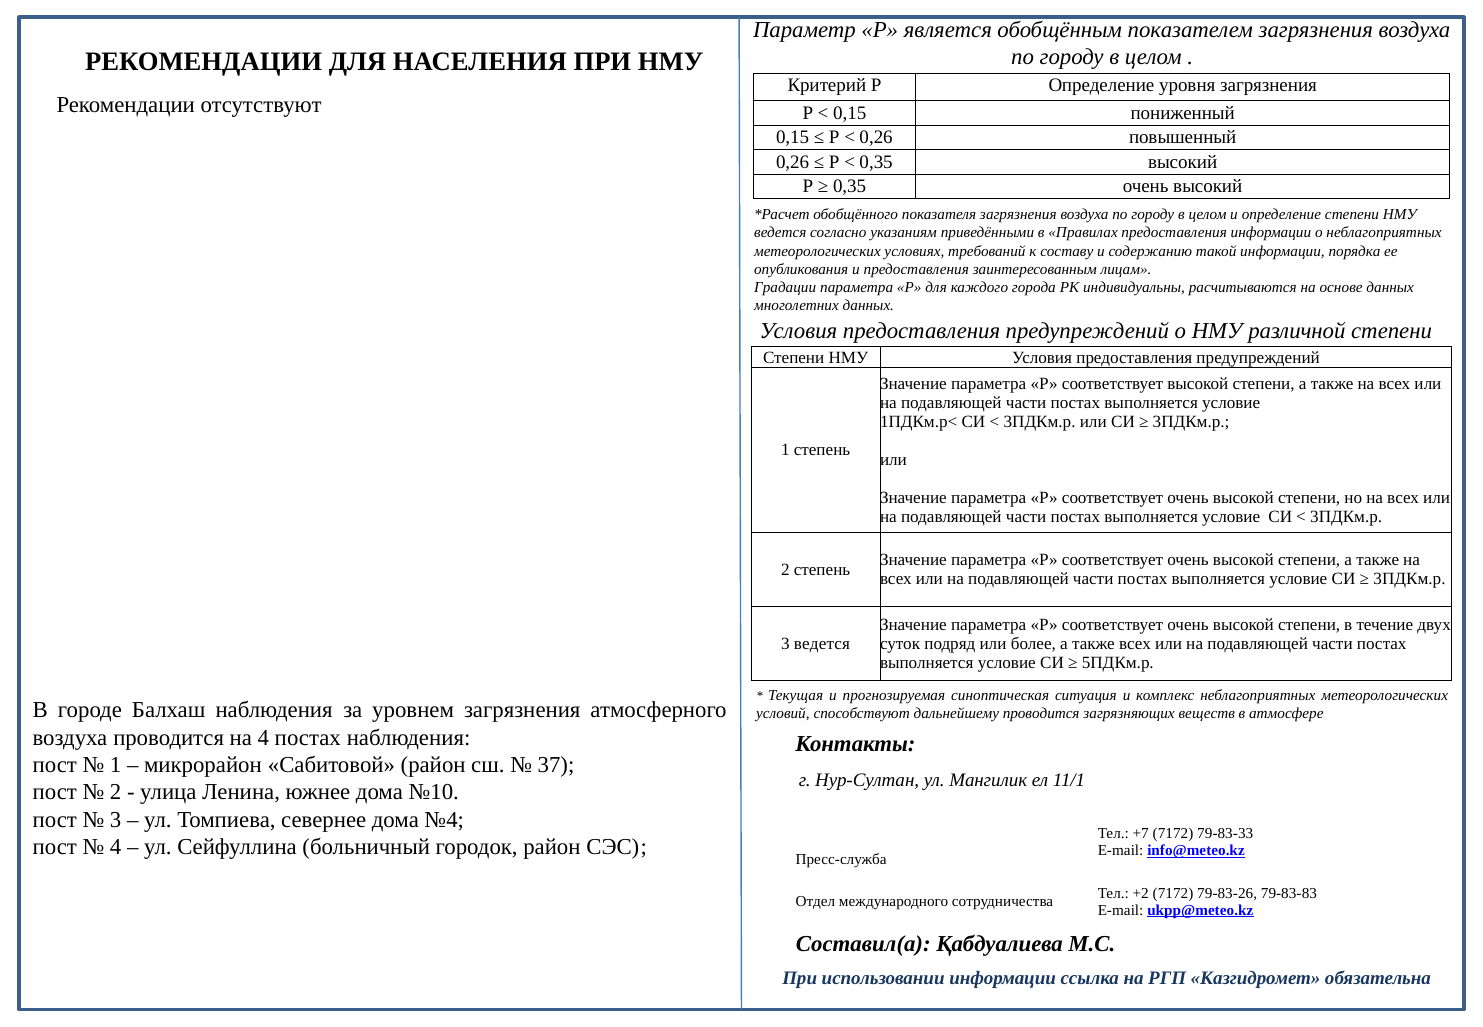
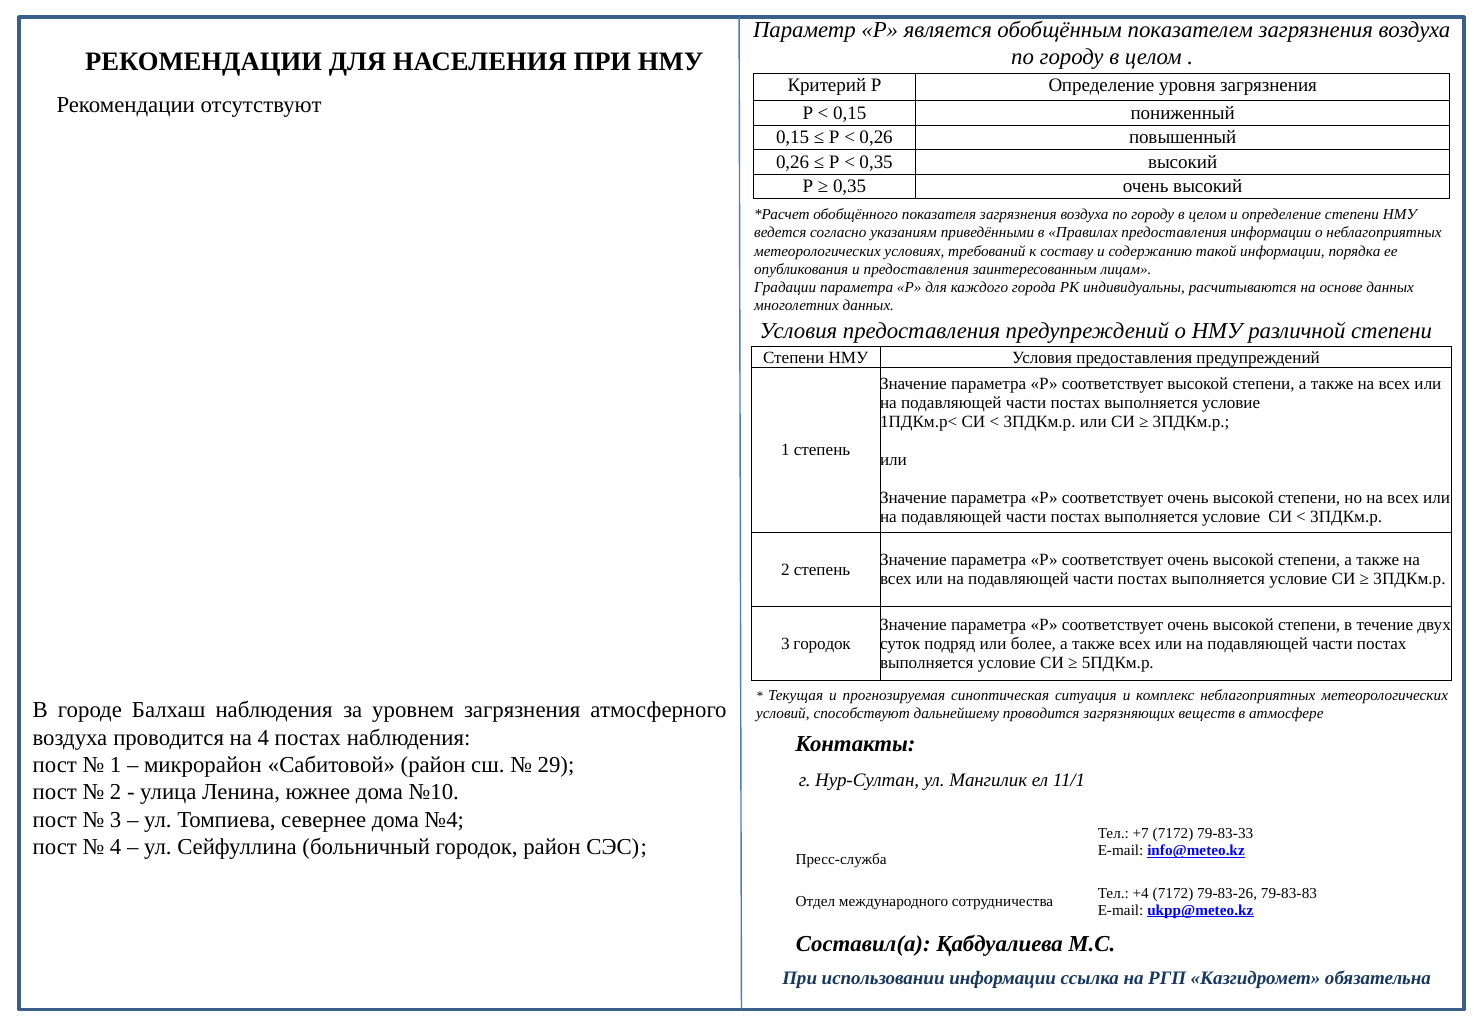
3 ведется: ведется -> городок
37: 37 -> 29
+2: +2 -> +4
